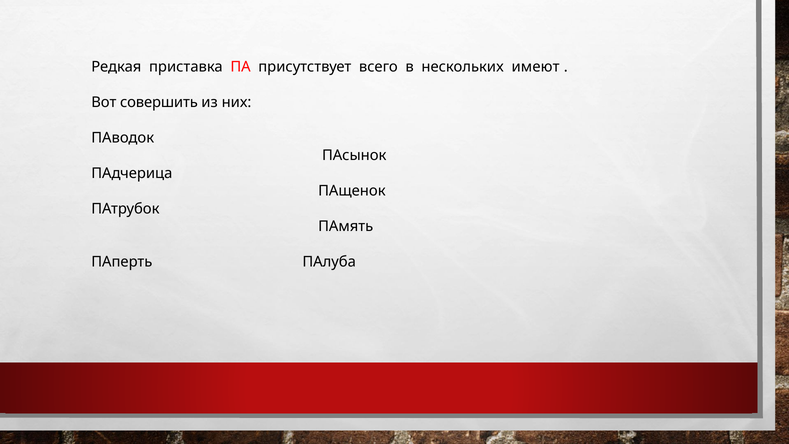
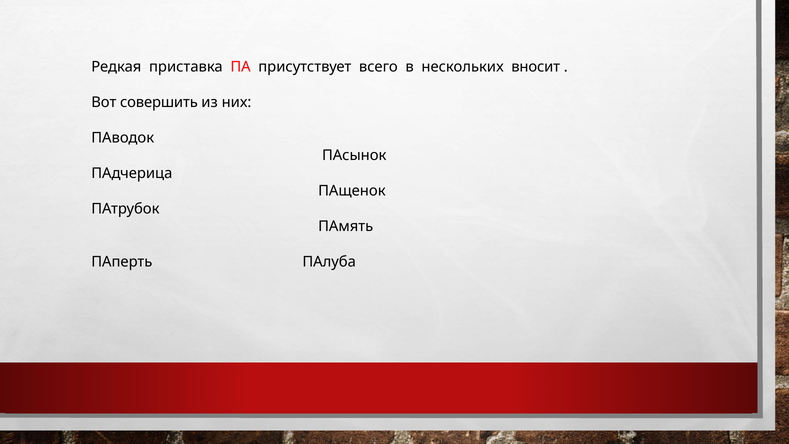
имеют: имеют -> вносит
